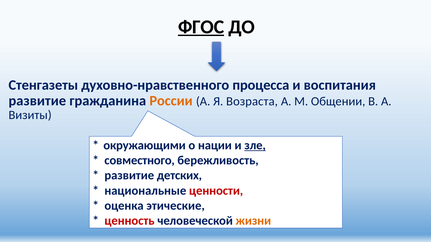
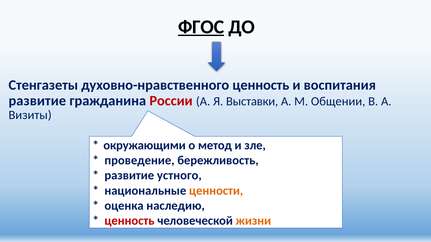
духовно-нравственного процесса: процесса -> ценность
России colour: orange -> red
Возраста: Возраста -> Выставки
нации: нации -> метод
зле underline: present -> none
совместного: совместного -> проведение
детских: детских -> устного
ценности colour: red -> orange
этические: этические -> наследию
